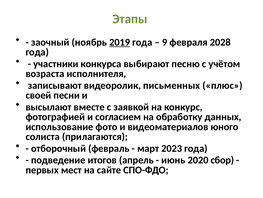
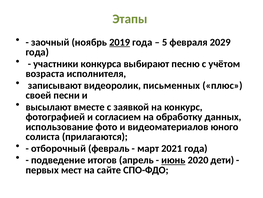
9: 9 -> 5
2028: 2028 -> 2029
2023: 2023 -> 2021
июнь underline: none -> present
сбор: сбор -> дети
